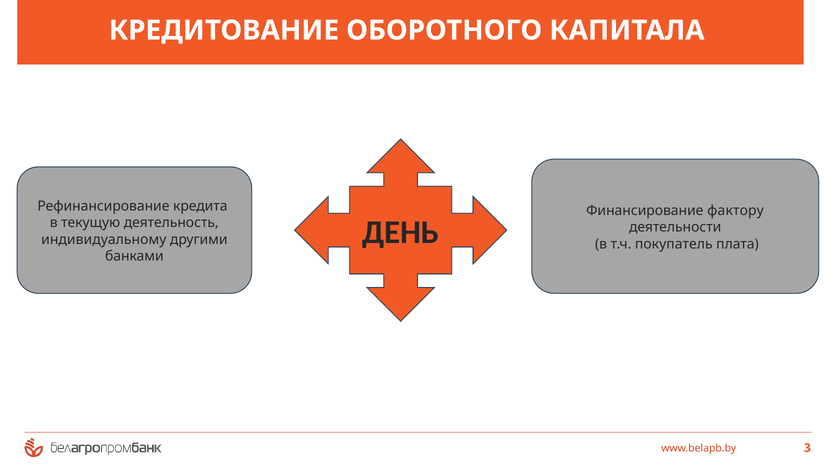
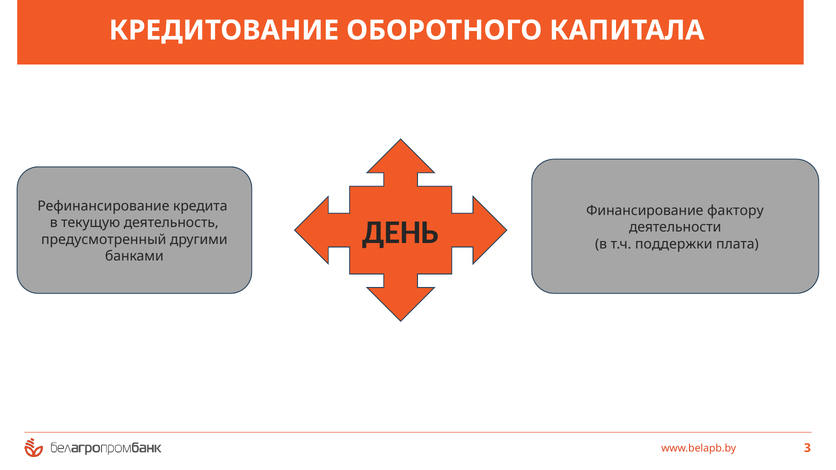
индивидуальному: индивидуальному -> предусмотренный
покупатель: покупатель -> поддержки
